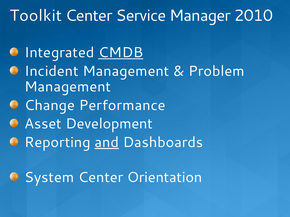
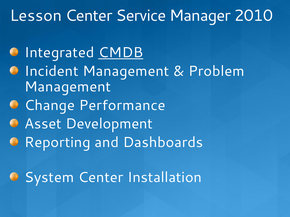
Toolkit: Toolkit -> Lesson
and underline: present -> none
Orientation: Orientation -> Installation
